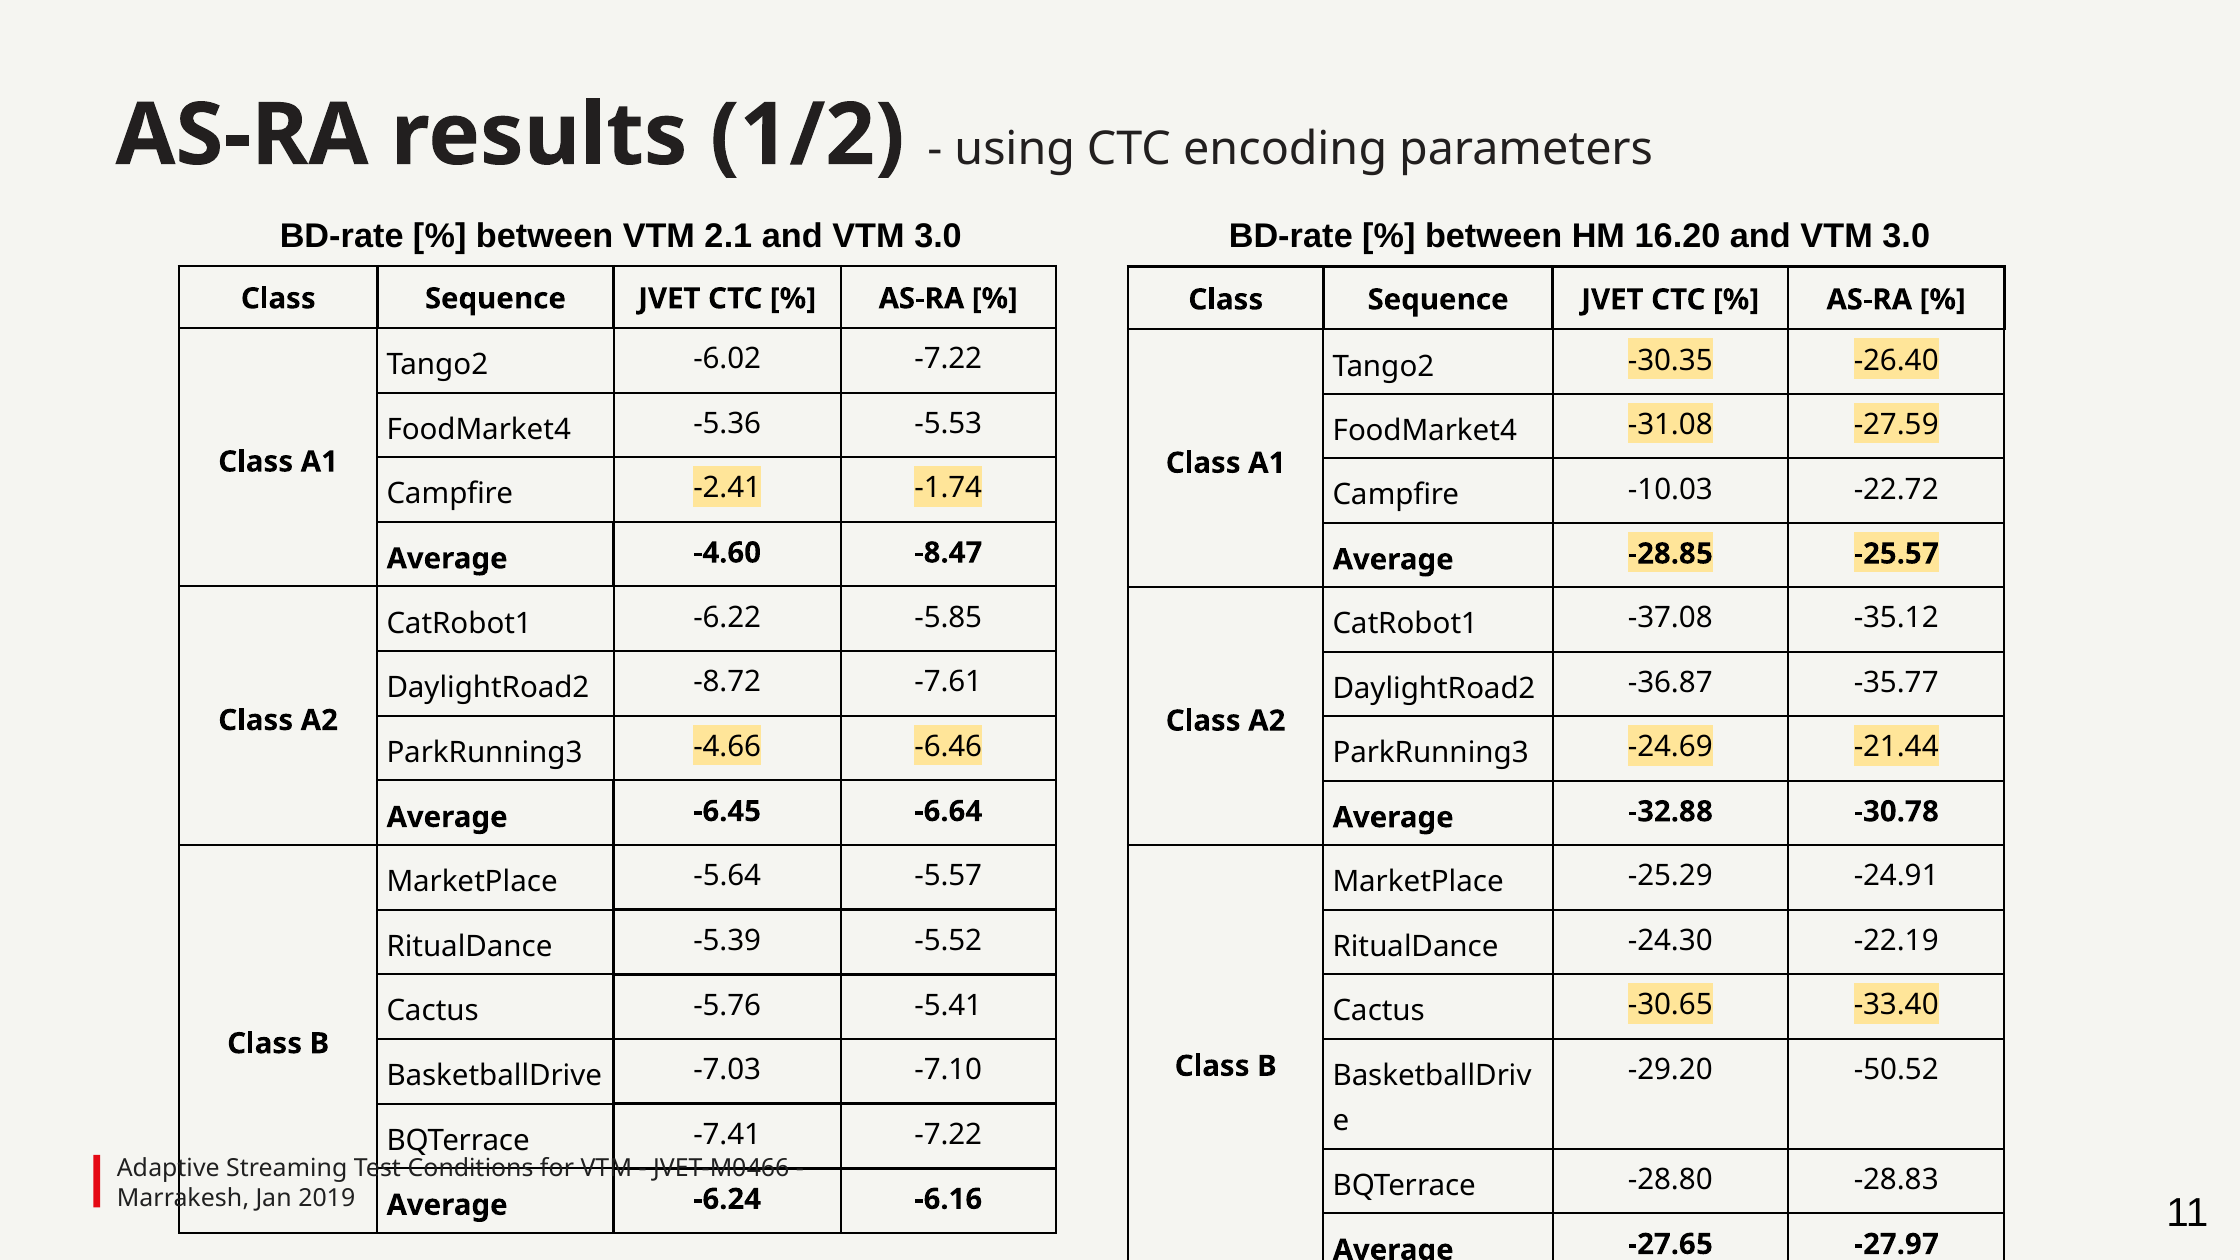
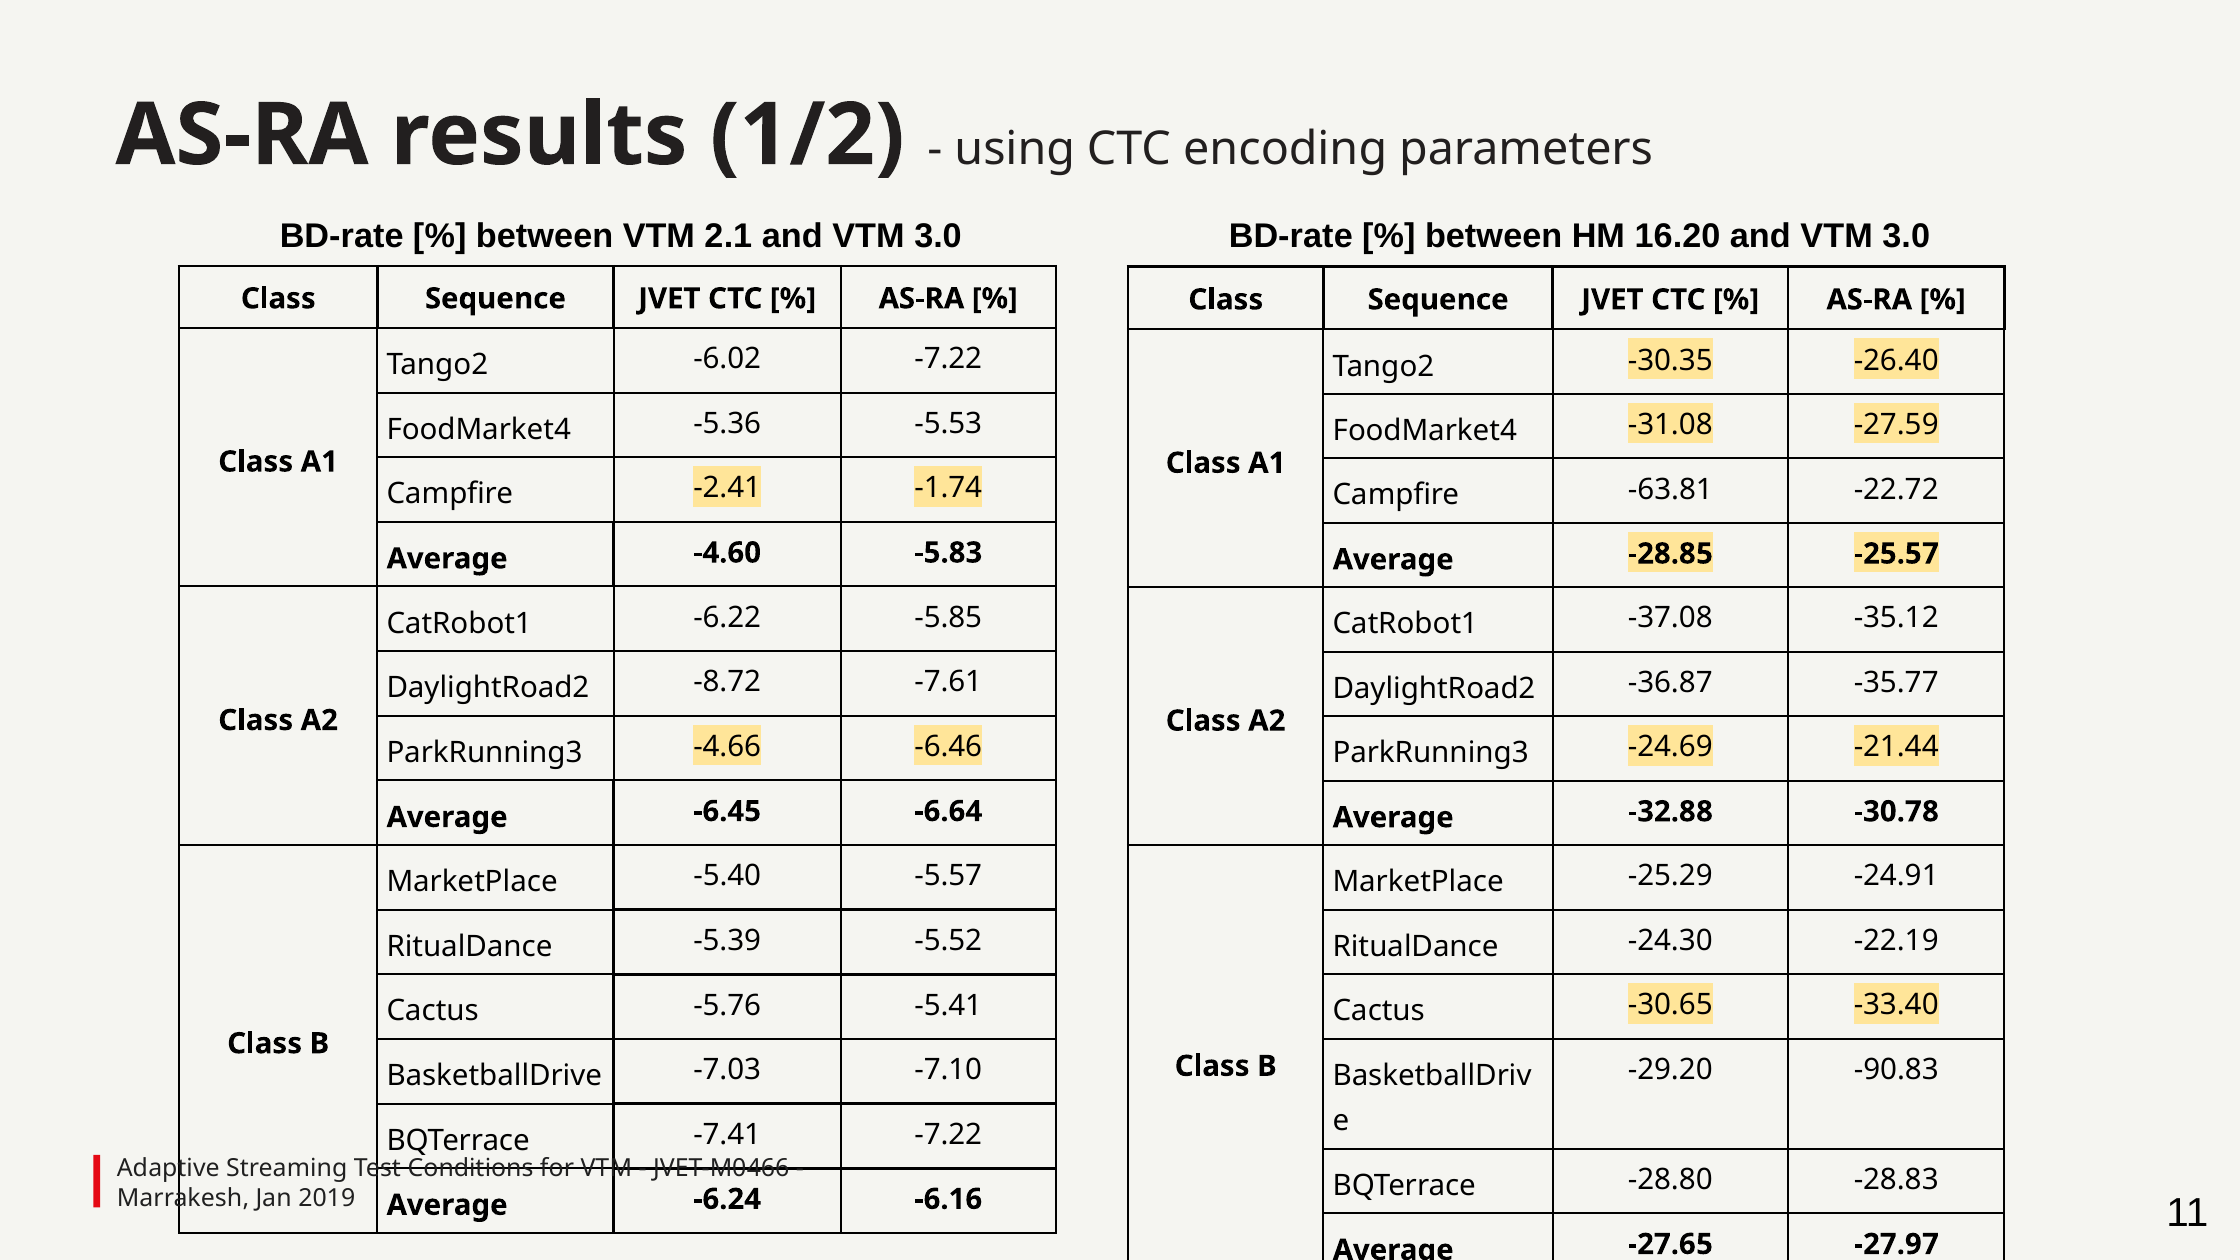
-10.03: -10.03 -> -63.81
-8.47: -8.47 -> -5.83
-5.64: -5.64 -> -5.40
-50.52: -50.52 -> -90.83
